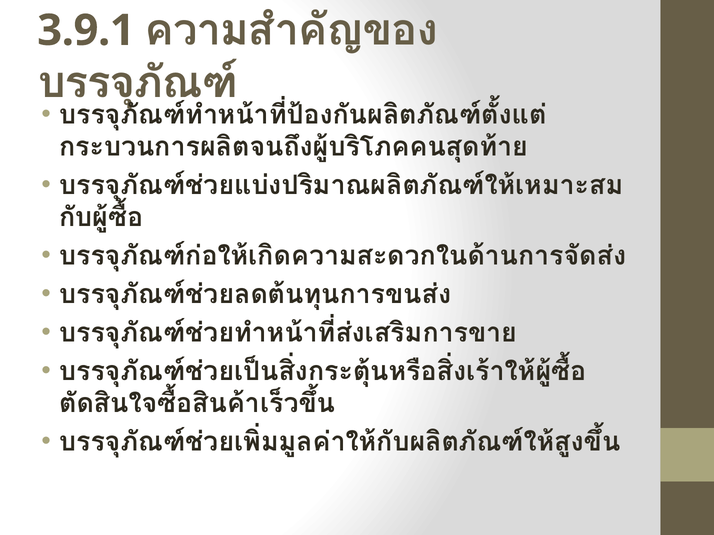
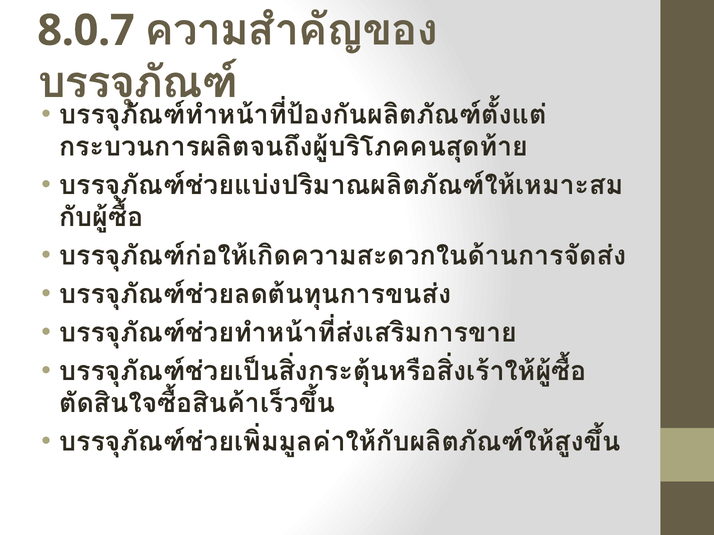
3.9.1: 3.9.1 -> 8.0.7
